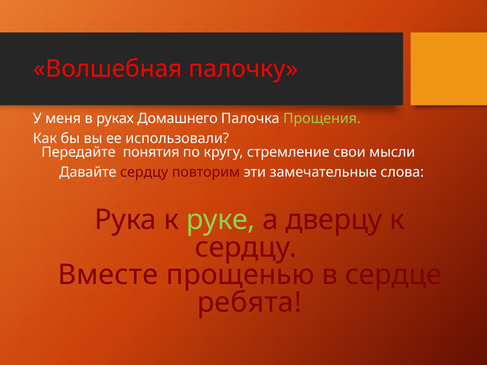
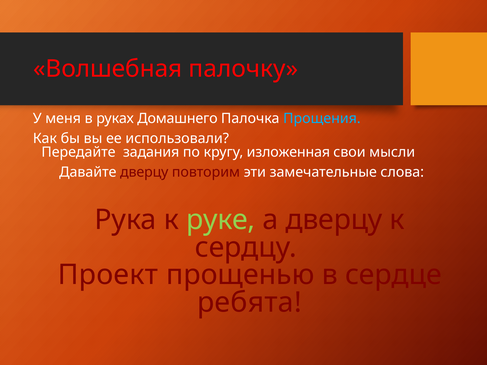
Прощения colour: light green -> light blue
понятия: понятия -> задания
стремление: стремление -> изложенная
Давайте сердцу: сердцу -> дверцу
Вместе: Вместе -> Проект
